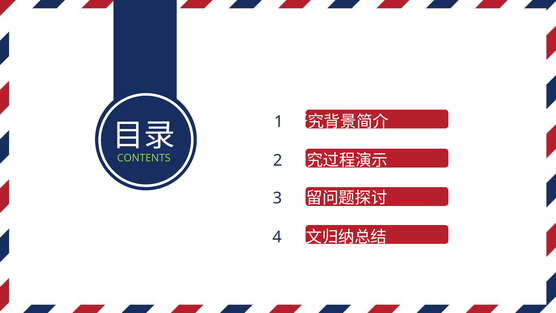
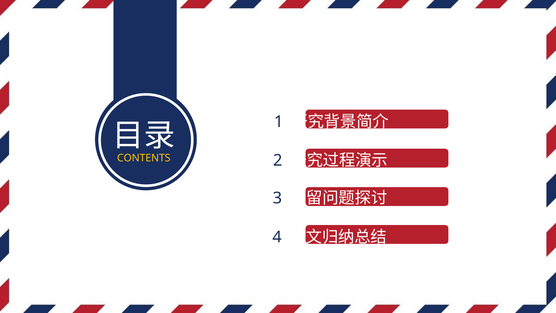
CONTENTS colour: light green -> yellow
